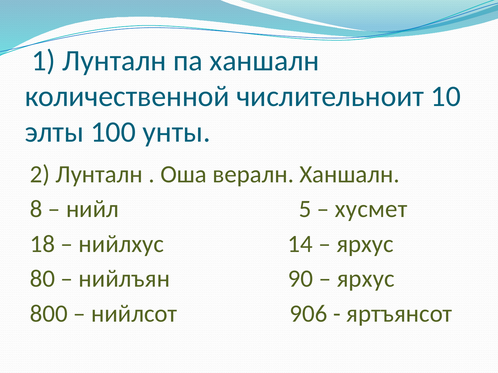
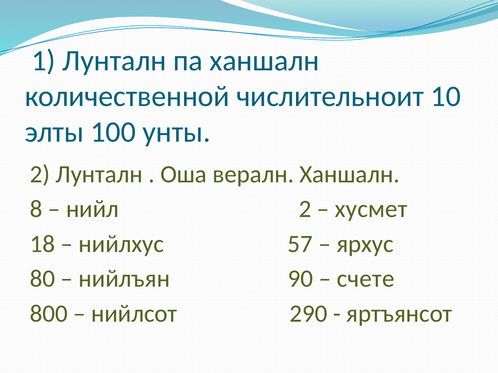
нийл 5: 5 -> 2
14: 14 -> 57
ярхус at (366, 279): ярхус -> счете
906: 906 -> 290
